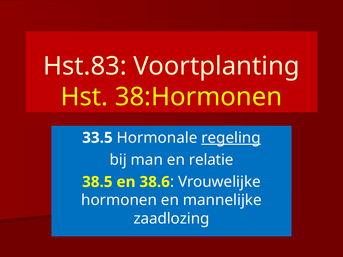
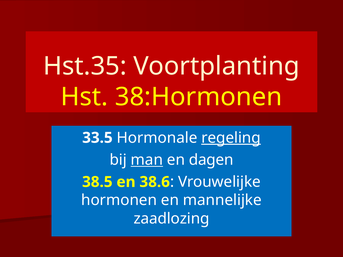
Hst.83: Hst.83 -> Hst.35
man underline: none -> present
relatie: relatie -> dagen
